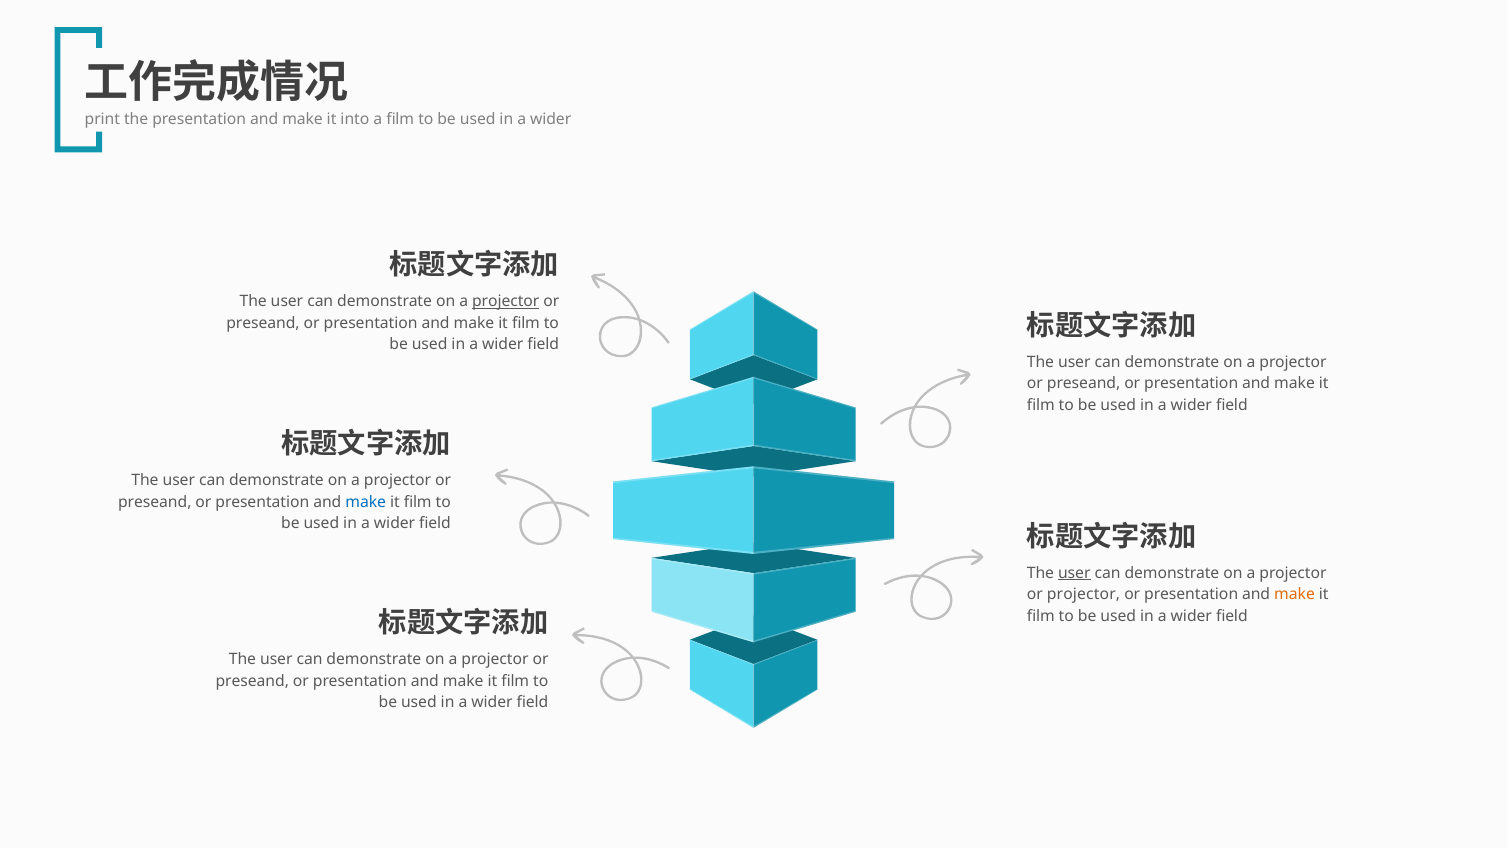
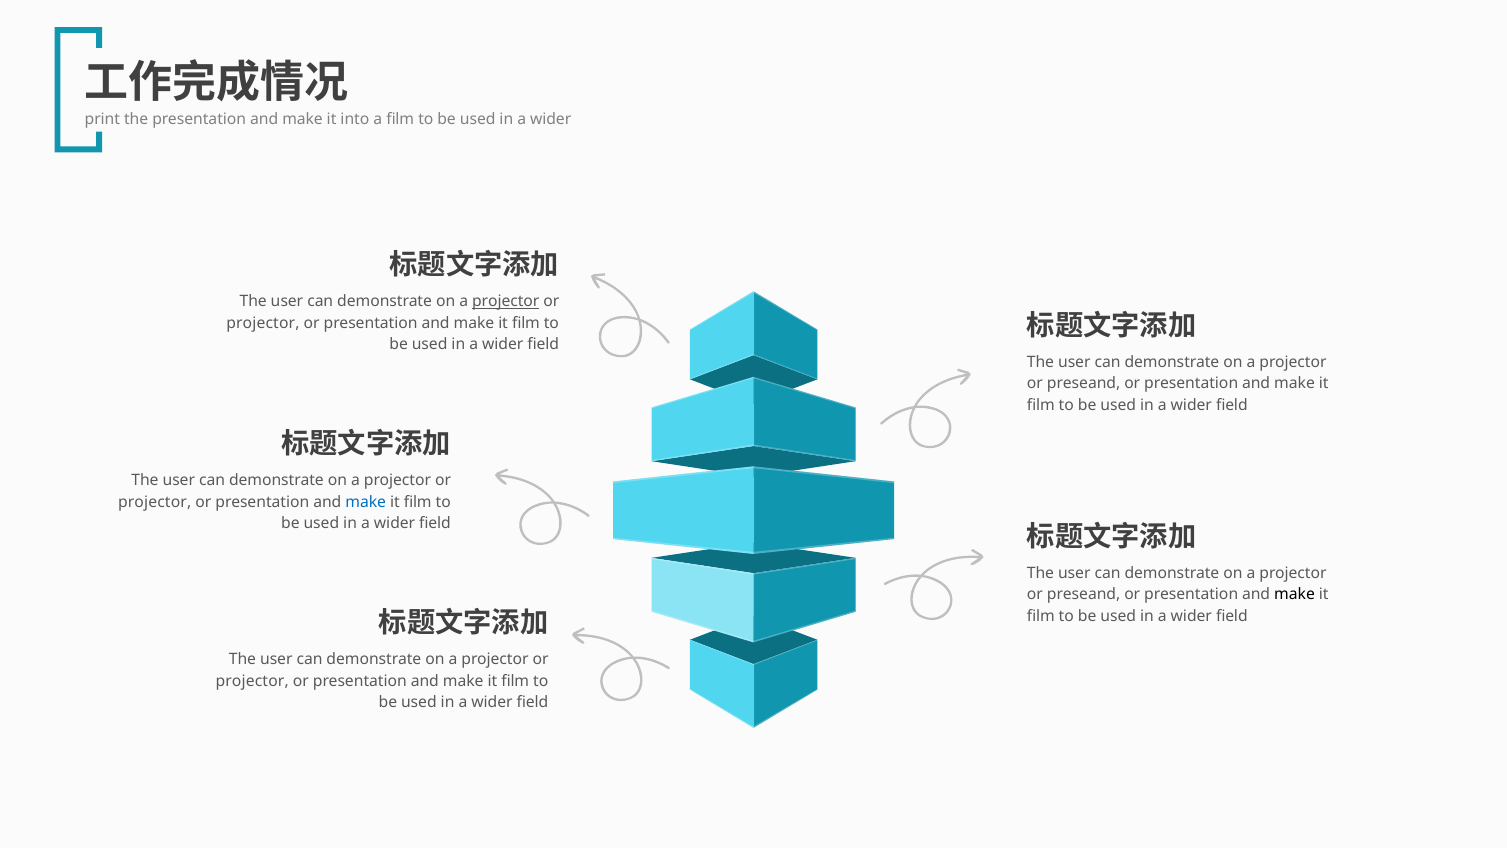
preseand at (263, 323): preseand -> projector
preseand at (155, 502): preseand -> projector
user at (1074, 573) underline: present -> none
projector at (1083, 594): projector -> preseand
make at (1295, 594) colour: orange -> black
preseand at (252, 681): preseand -> projector
